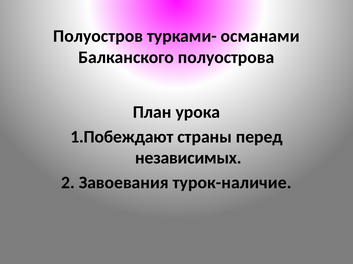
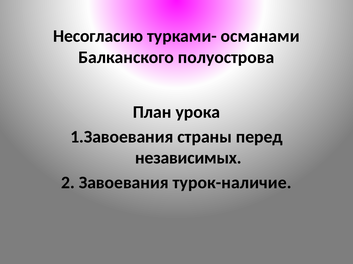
Полуостров: Полуостров -> Несогласию
1.Побеждают: 1.Побеждают -> 1.Завоевания
